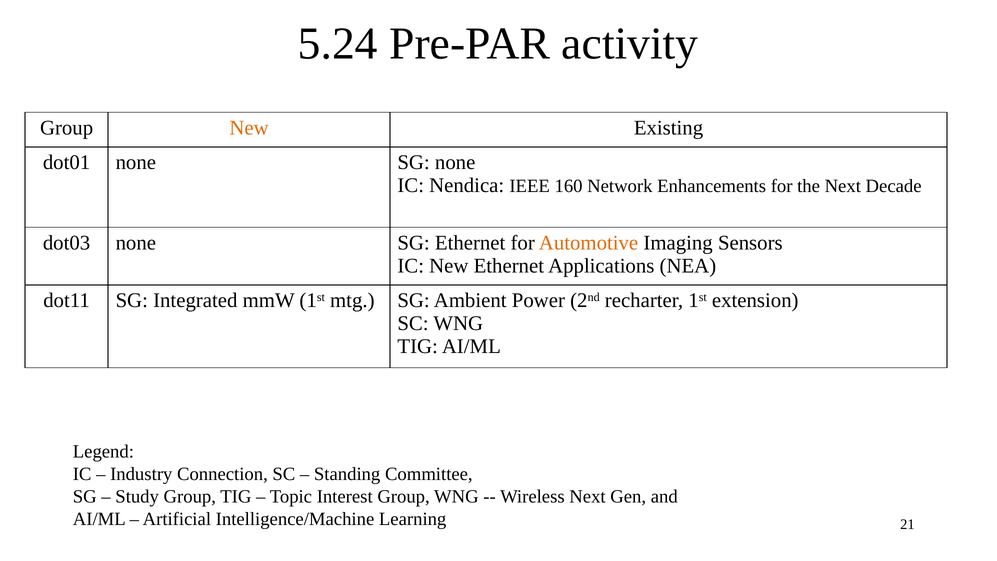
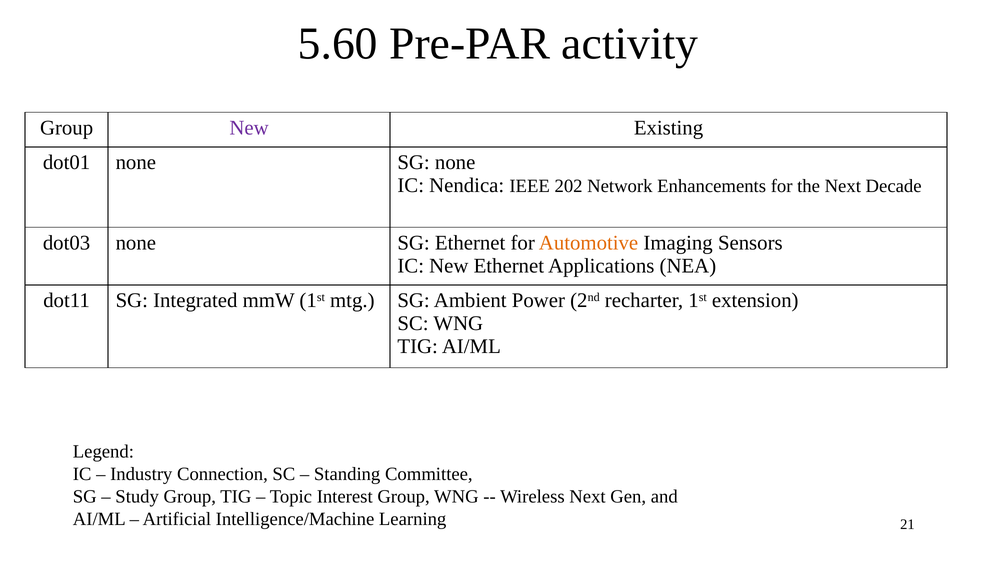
5.24: 5.24 -> 5.60
New at (249, 128) colour: orange -> purple
160: 160 -> 202
